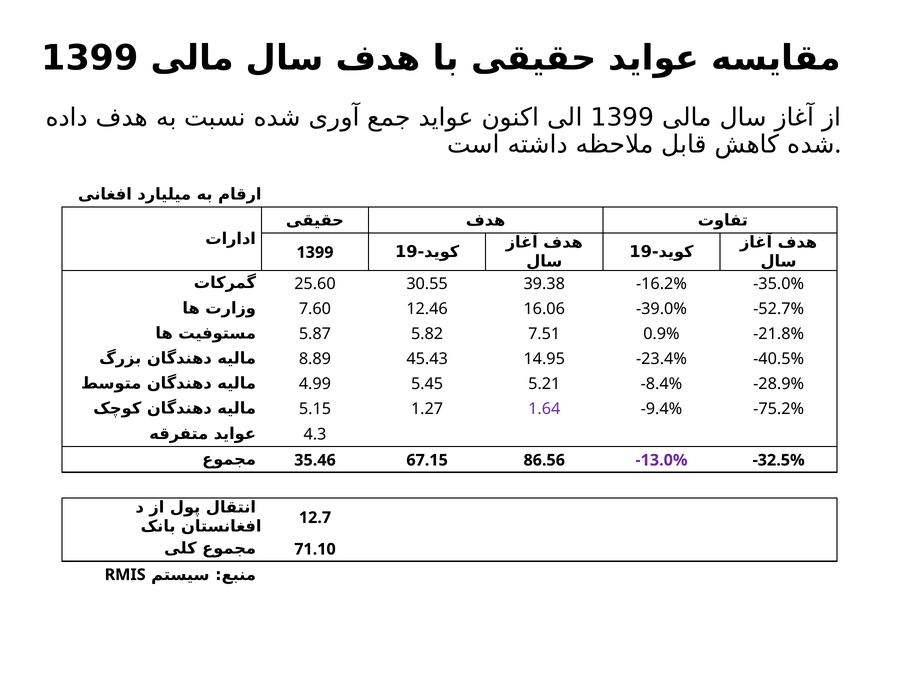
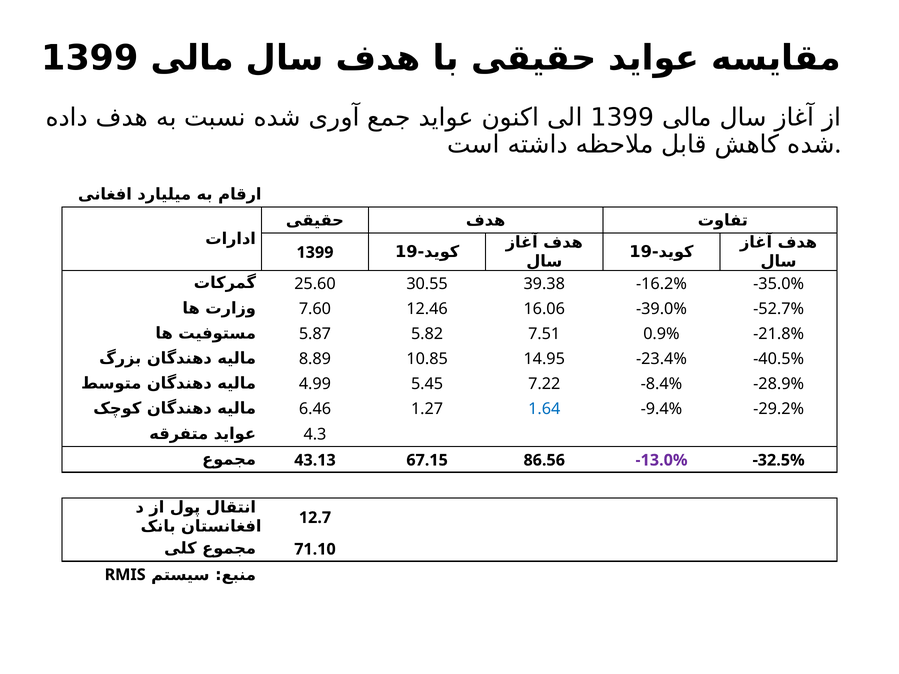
45.43: 45.43 -> 10.85
5.21: 5.21 -> 7.22
5.15: 5.15 -> 6.46
1.64 colour: purple -> blue
-75.2%: -75.2% -> -29.2%
35.46: 35.46 -> 43.13
